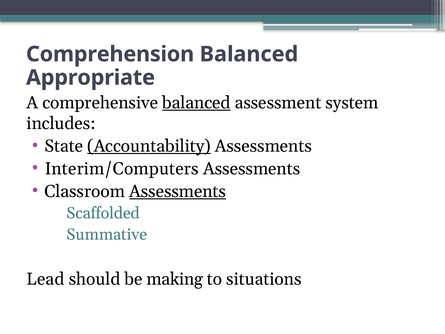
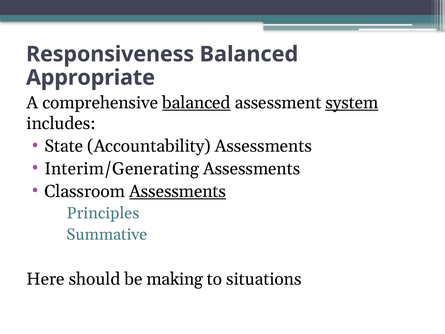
Comprehension: Comprehension -> Responsiveness
system underline: none -> present
Accountability underline: present -> none
Interim/Computers: Interim/Computers -> Interim/Generating
Scaffolded: Scaffolded -> Principles
Lead: Lead -> Here
